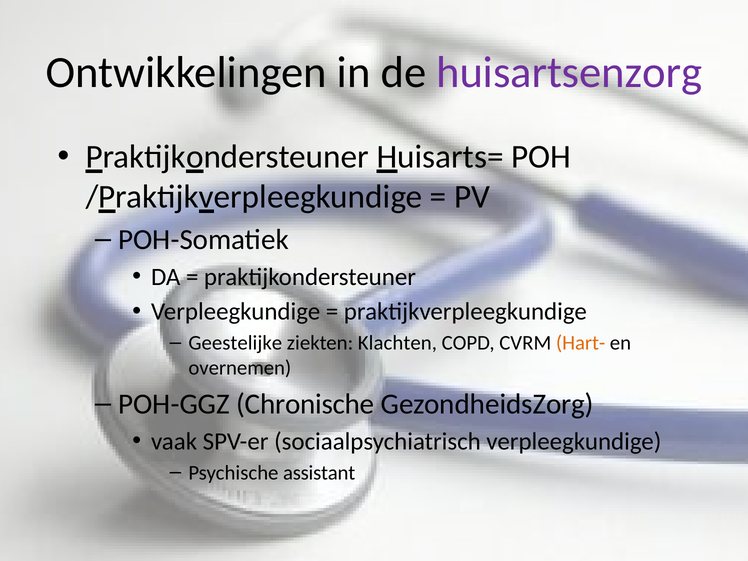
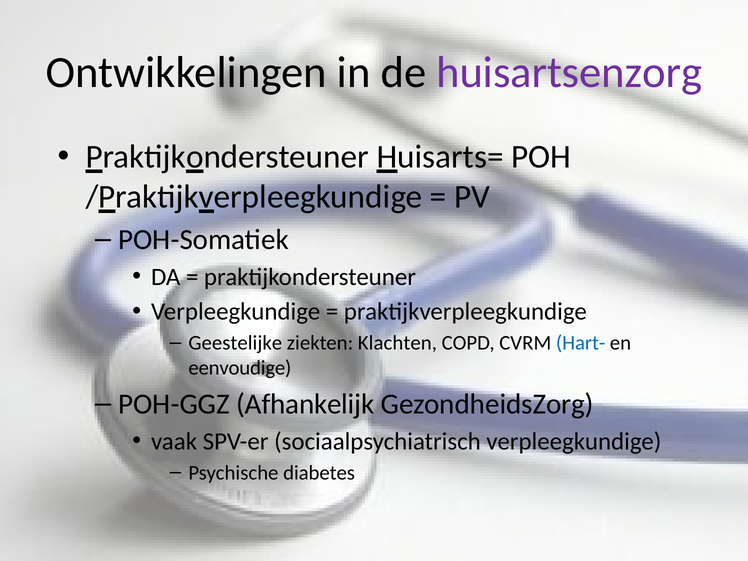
Hart- colour: orange -> blue
overnemen: overnemen -> eenvoudige
Chronische: Chronische -> Afhankelijk
assistant: assistant -> diabetes
